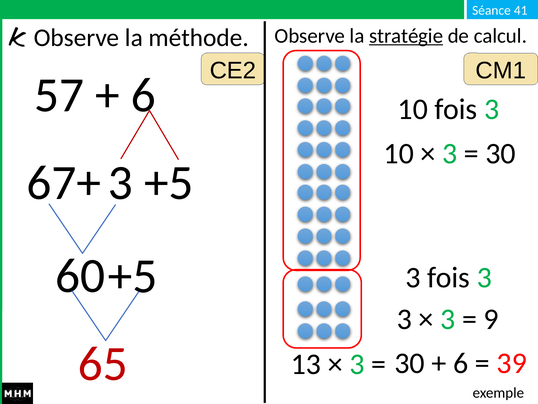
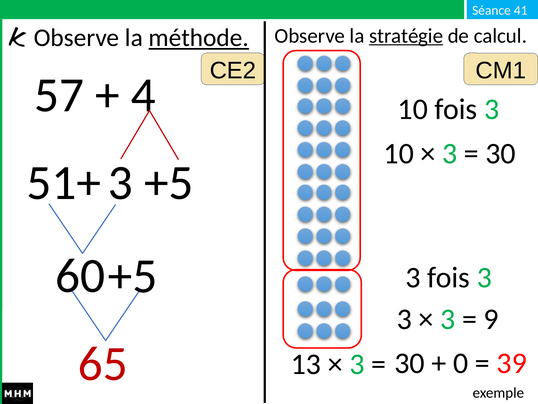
méthode underline: none -> present
6 at (143, 95): 6 -> 4
67+: 67+ -> 51+
6 at (461, 363): 6 -> 0
